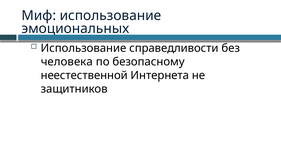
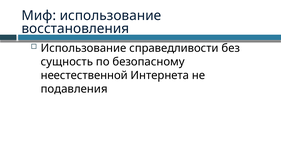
эмоциональных: эмоциональных -> восстановления
человека: человека -> сущность
защитников: защитников -> подавления
